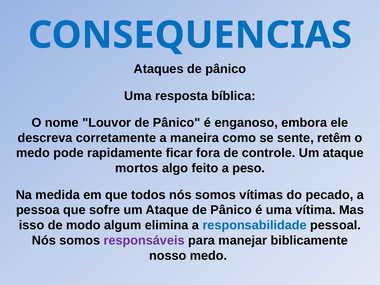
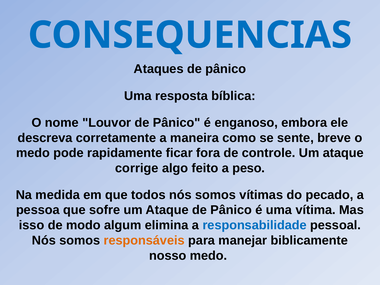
retêm: retêm -> breve
mortos: mortos -> corrige
responsáveis colour: purple -> orange
